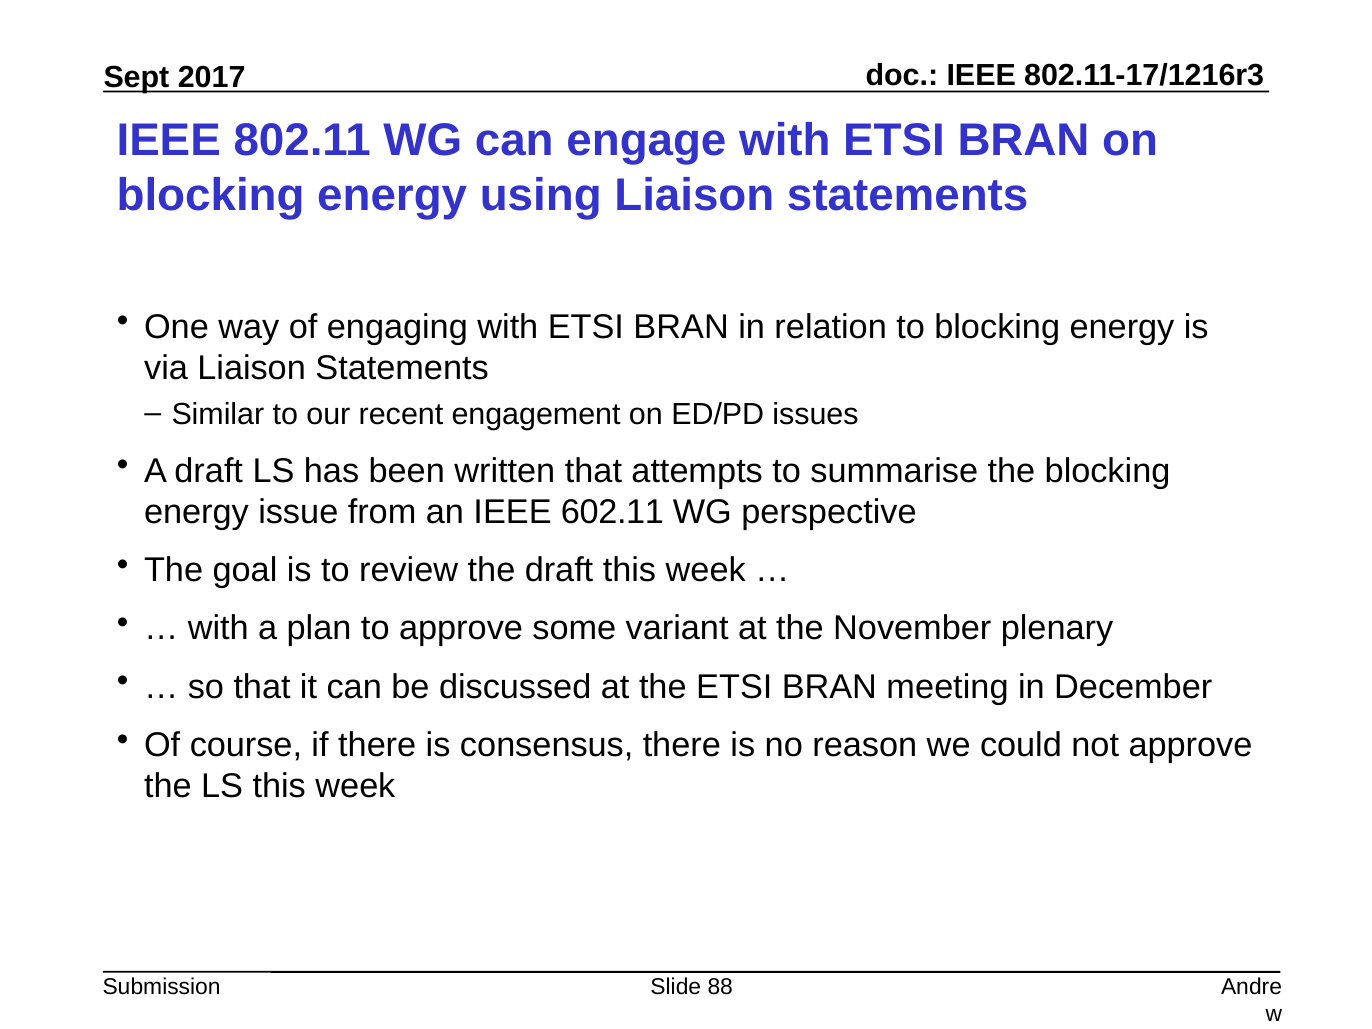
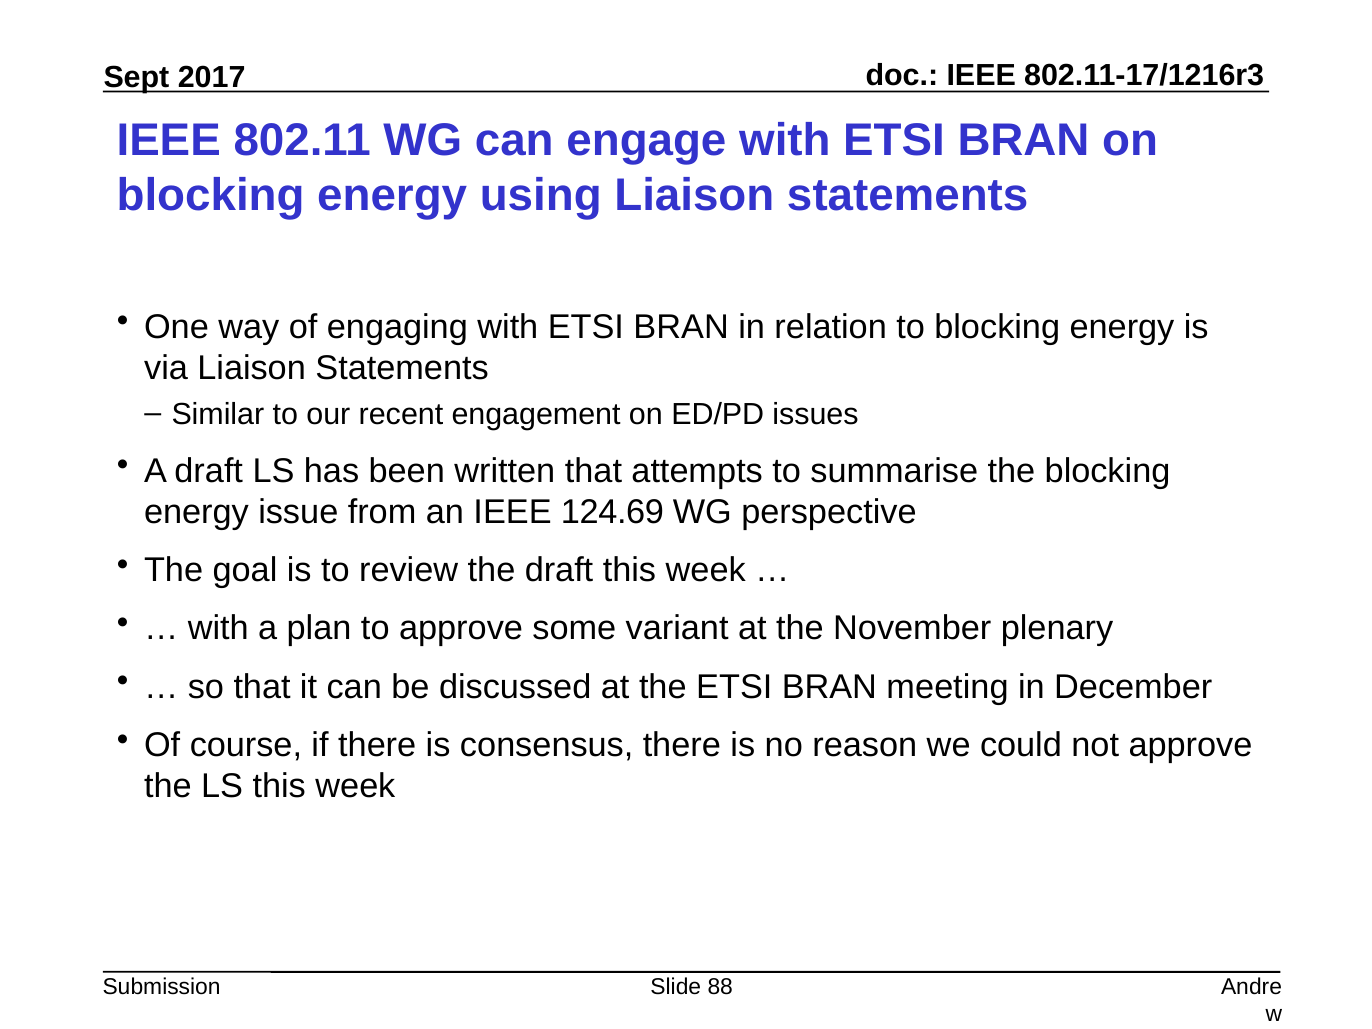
602.11: 602.11 -> 124.69
